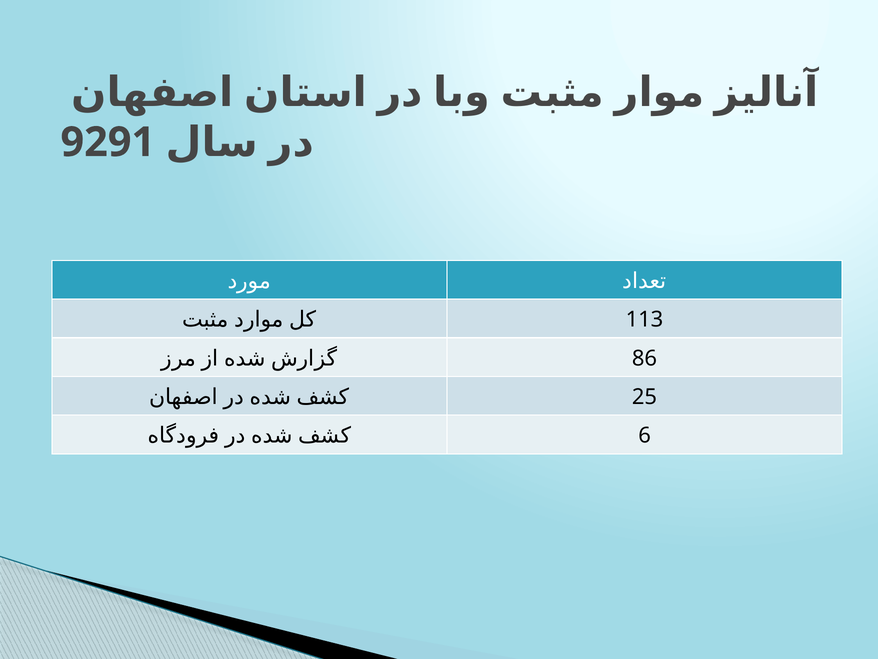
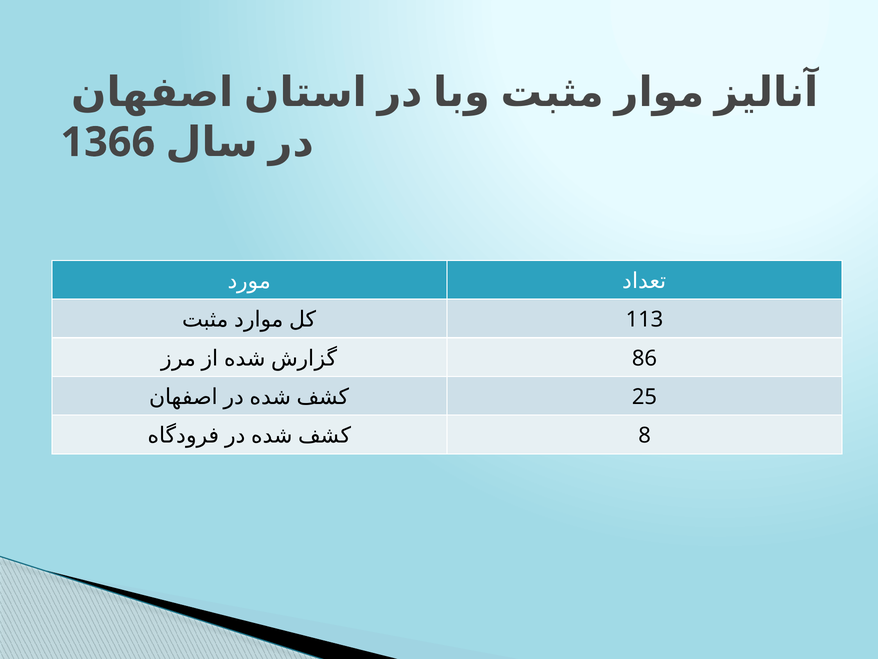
9291: 9291 -> 1366
6: 6 -> 8
